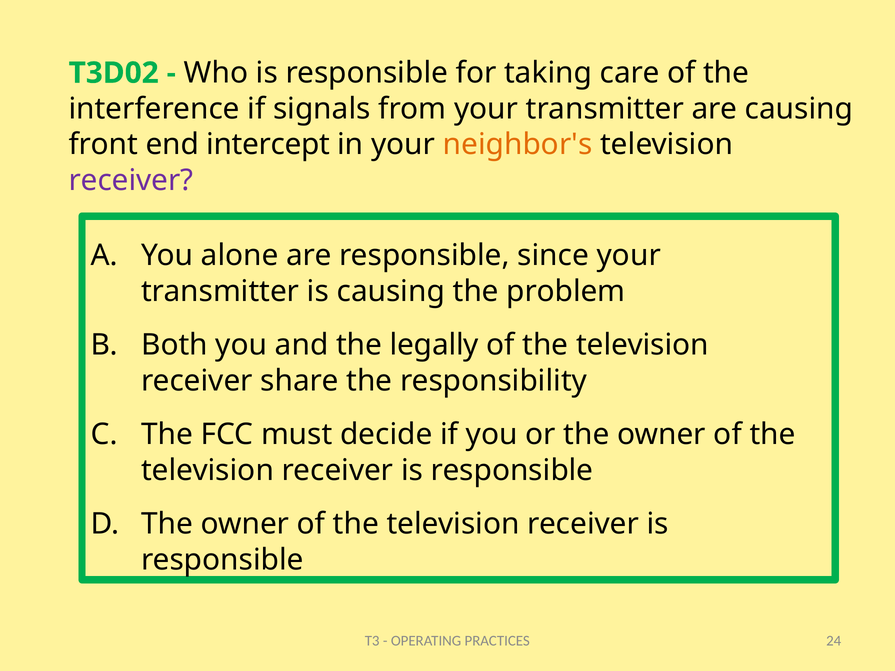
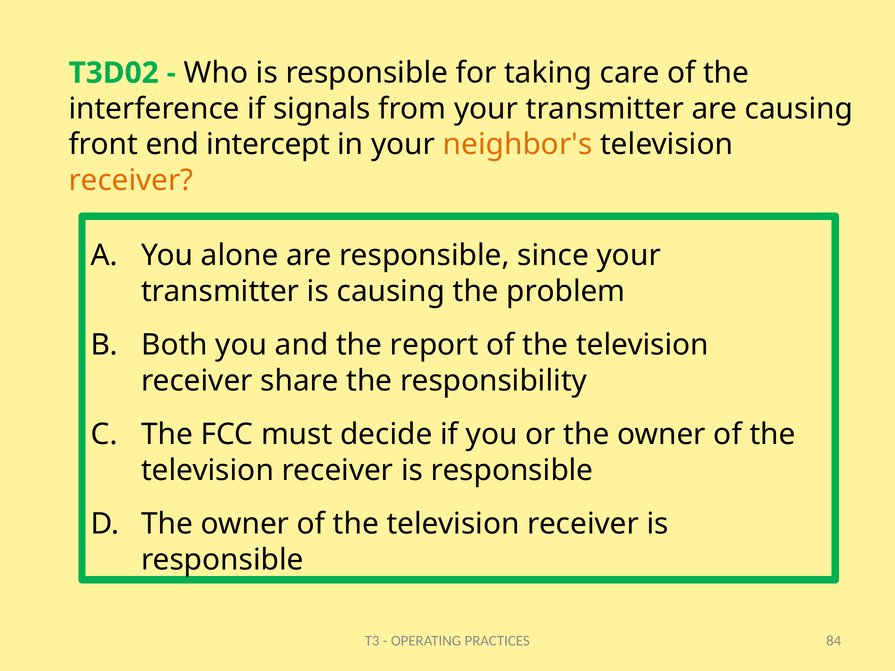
receiver at (131, 180) colour: purple -> orange
legally: legally -> report
24: 24 -> 84
